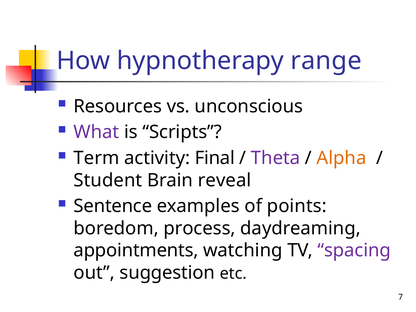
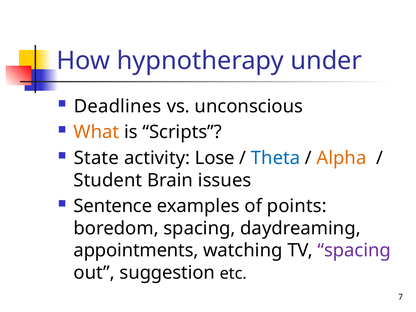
range: range -> under
Resources: Resources -> Deadlines
What colour: purple -> orange
Term: Term -> State
Final: Final -> Lose
Theta colour: purple -> blue
reveal: reveal -> issues
boredom process: process -> spacing
